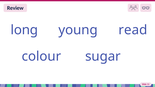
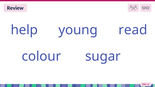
long: long -> help
